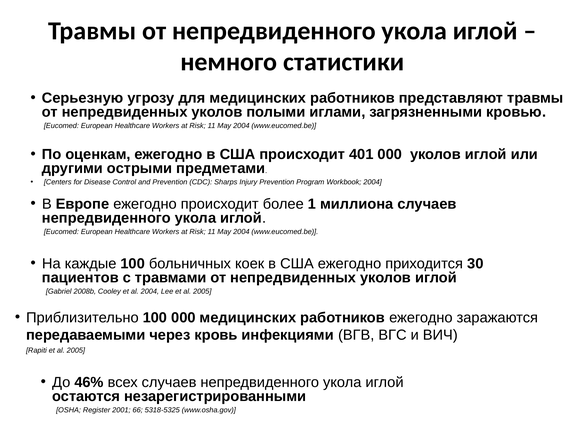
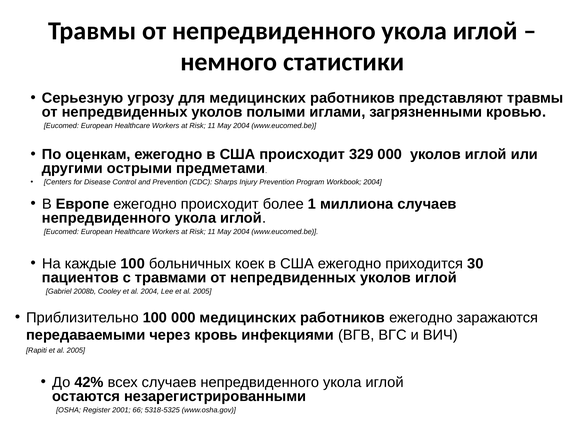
401: 401 -> 329
46%: 46% -> 42%
